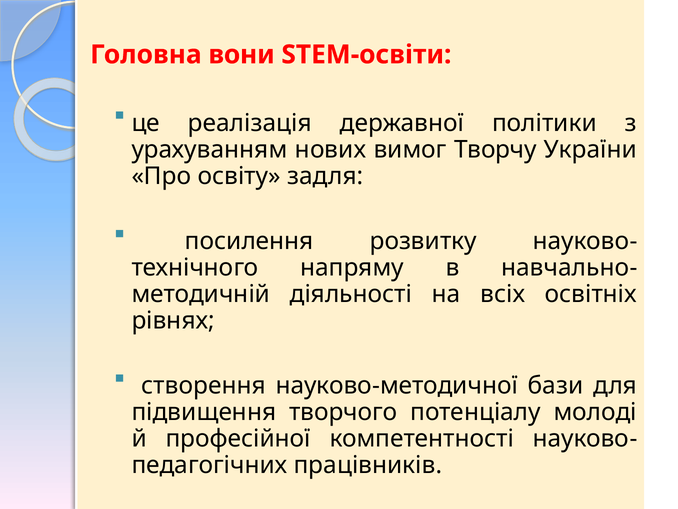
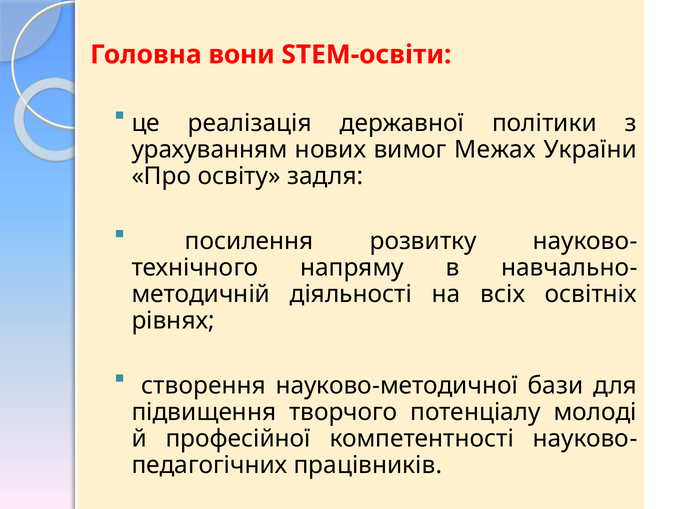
Творчу: Творчу -> Межах
